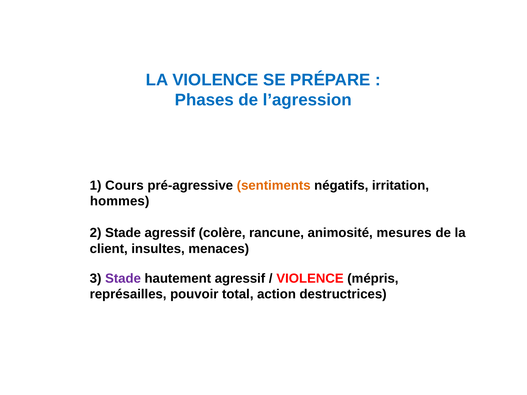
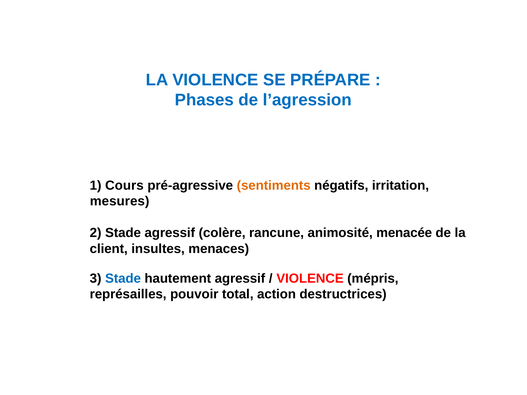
hommes: hommes -> mesures
mesures: mesures -> menacée
Stade at (123, 279) colour: purple -> blue
